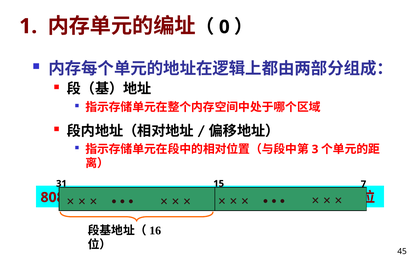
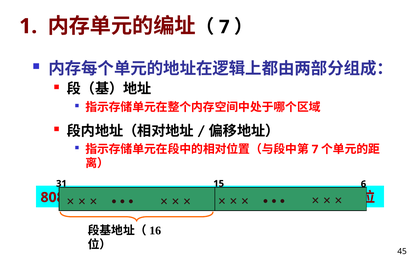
0 at (224, 27): 0 -> 7
3 at (315, 149): 3 -> 7
7: 7 -> 6
